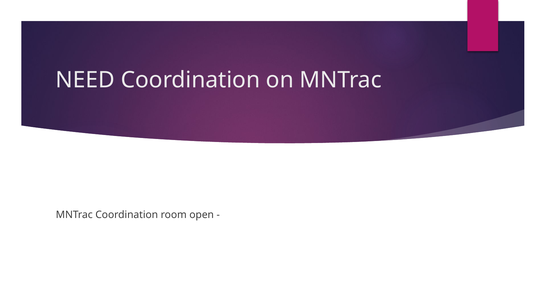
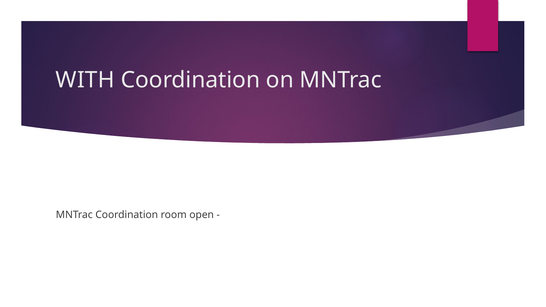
NEED: NEED -> WITH
